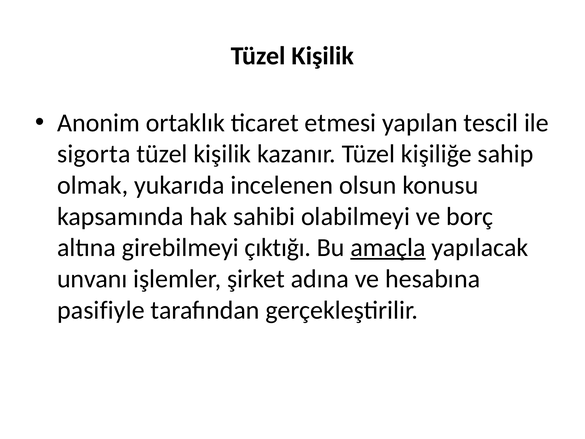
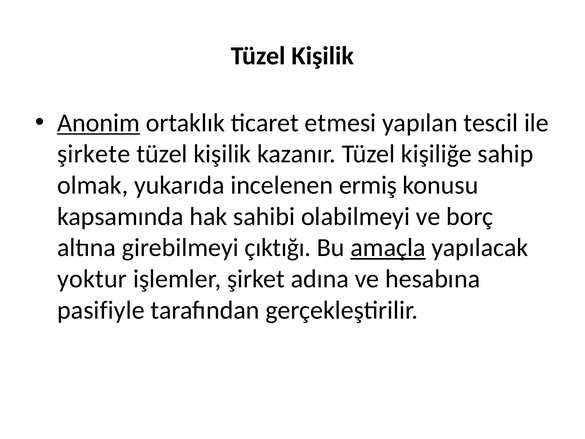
Anonim underline: none -> present
sigorta: sigorta -> şirkete
olsun: olsun -> ermiş
unvanı: unvanı -> yoktur
